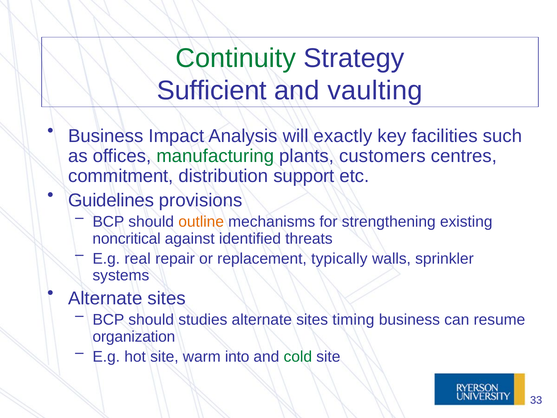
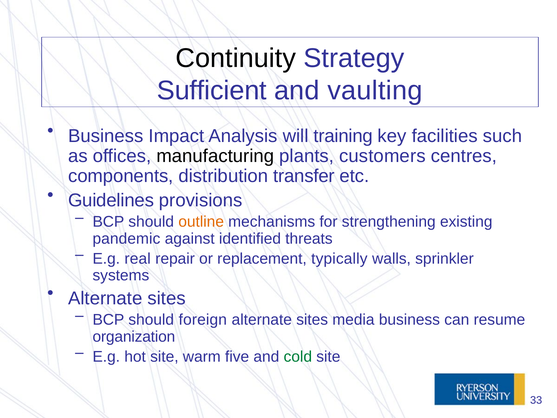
Continuity colour: green -> black
exactly: exactly -> training
manufacturing colour: green -> black
commitment: commitment -> components
support: support -> transfer
noncritical: noncritical -> pandemic
studies: studies -> foreign
timing: timing -> media
into: into -> five
